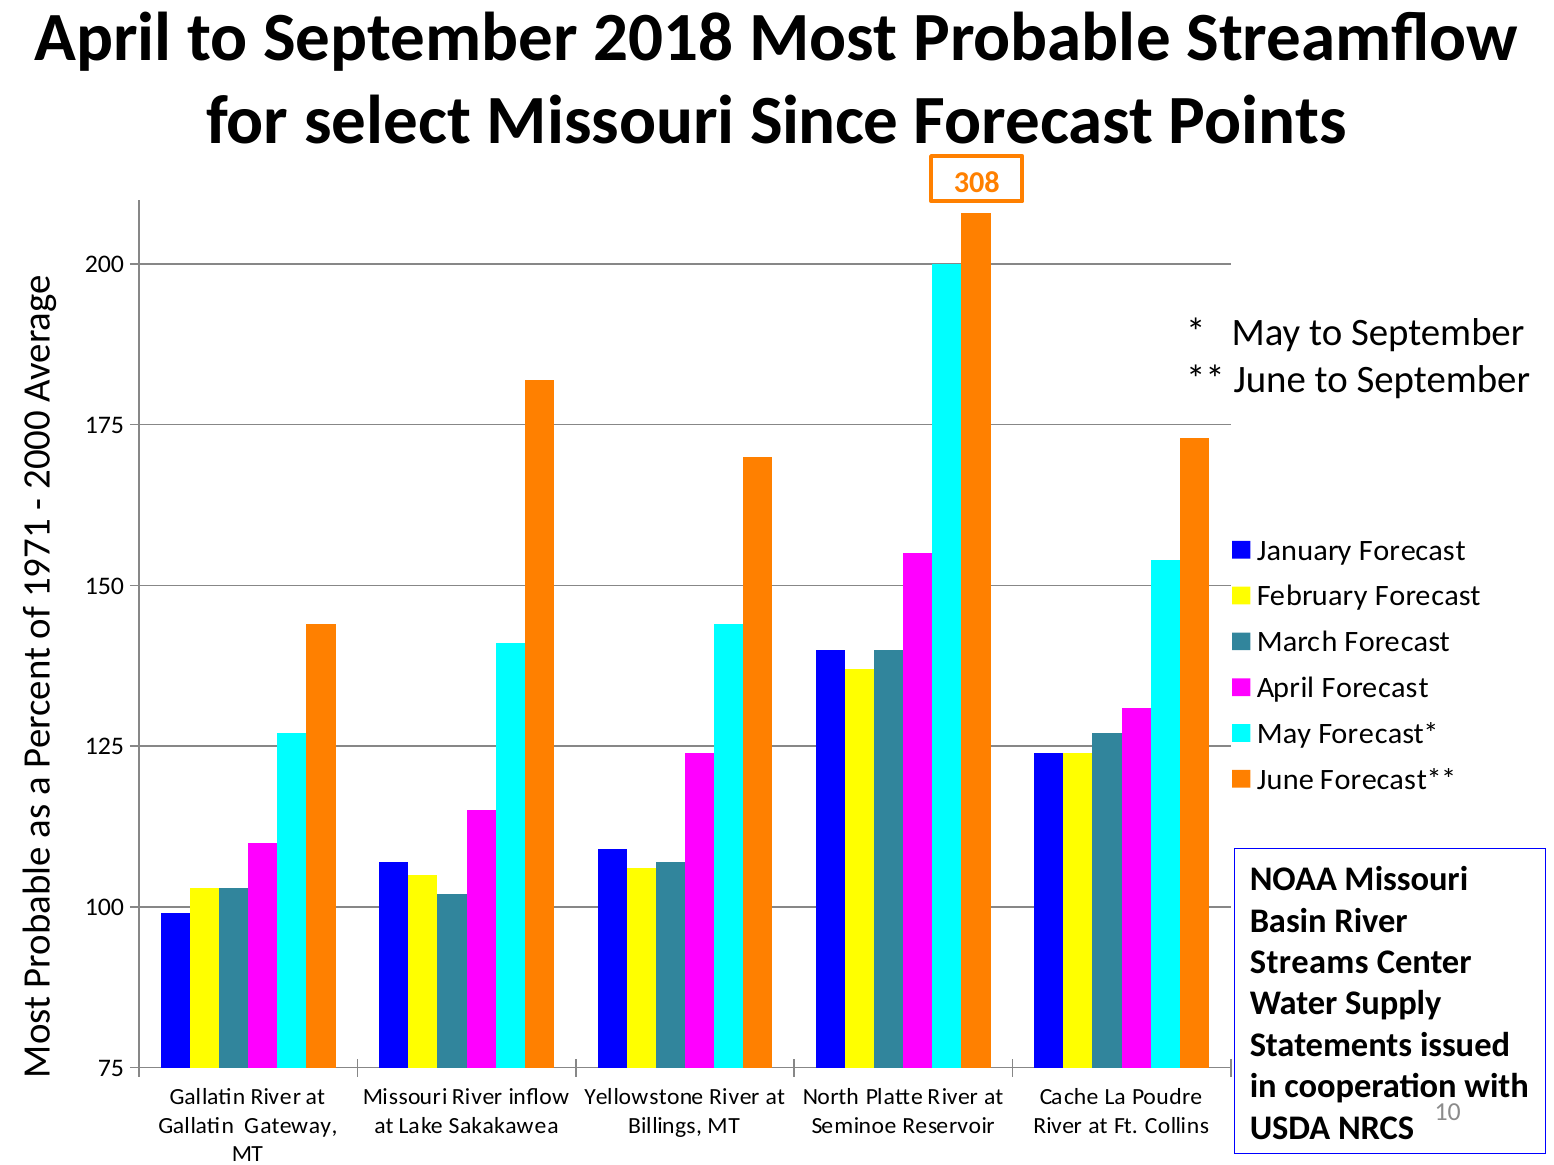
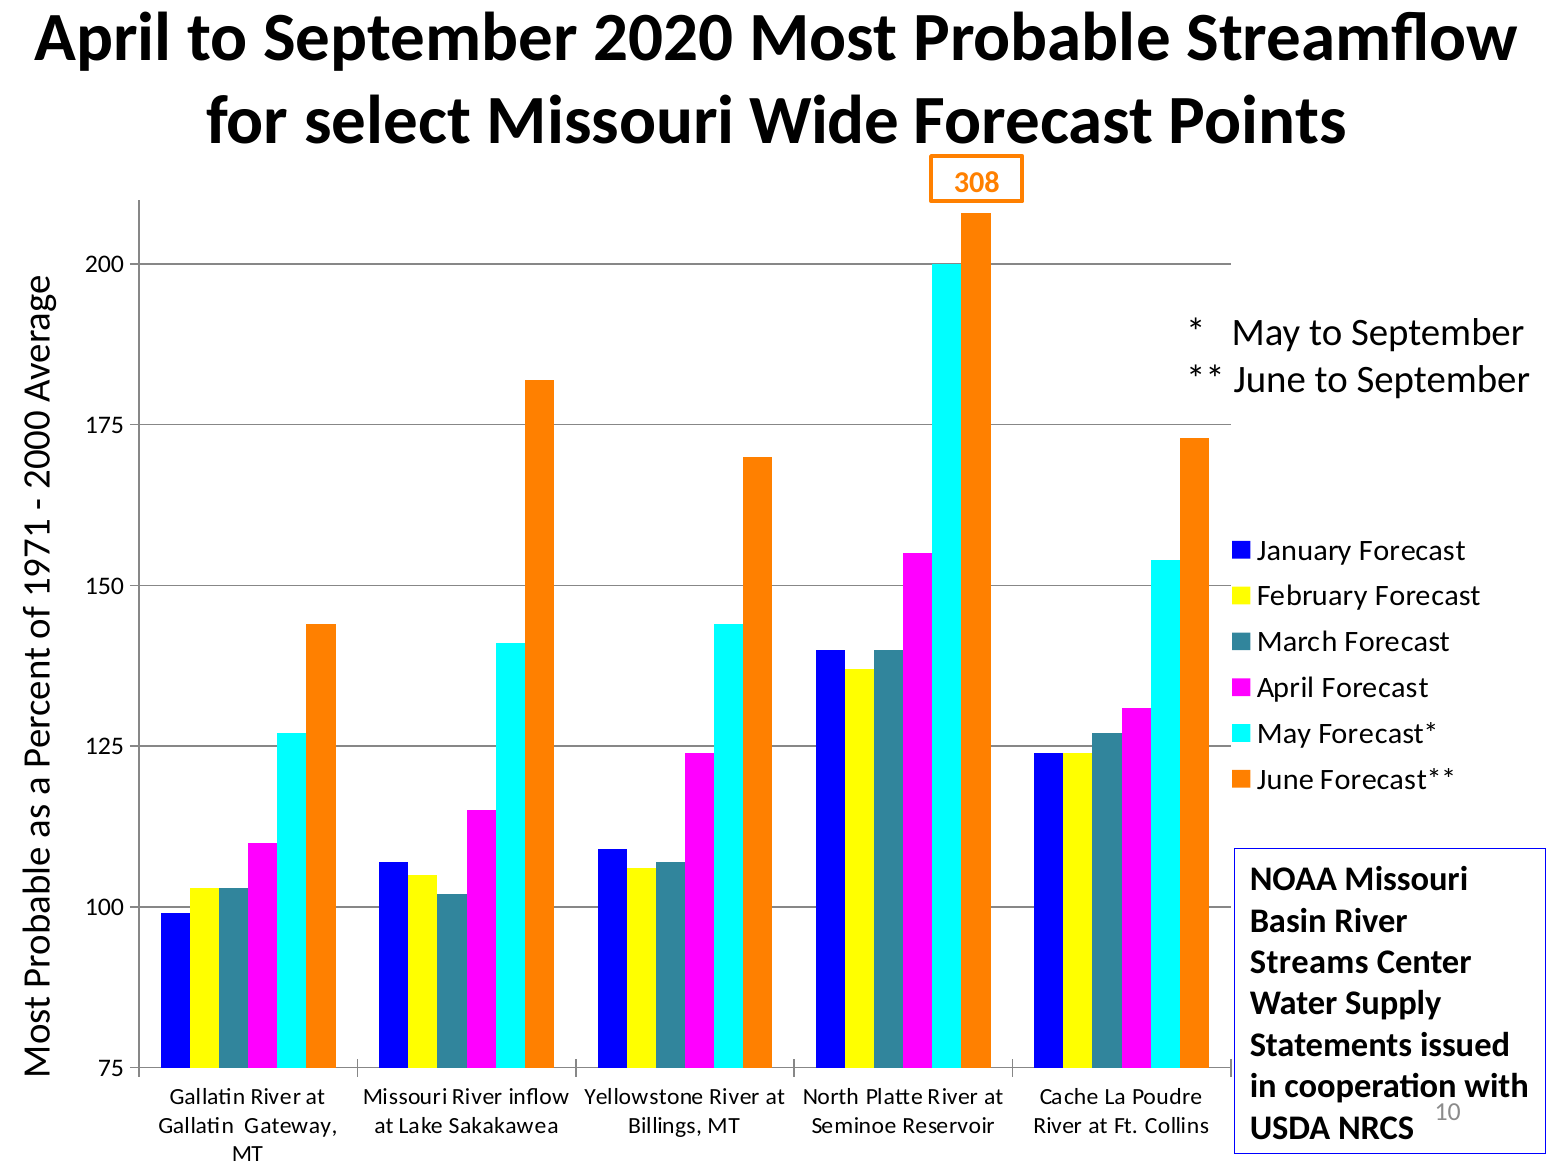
2018: 2018 -> 2020
Since: Since -> Wide
